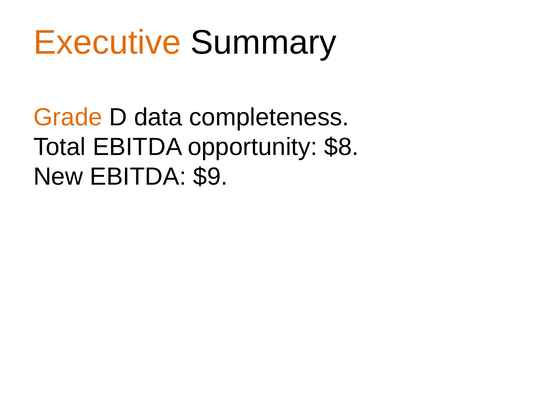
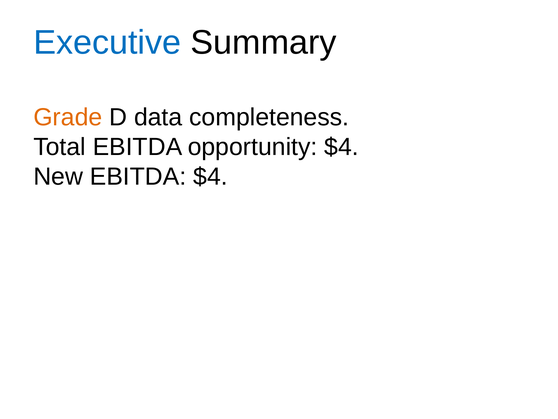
Executive colour: orange -> blue
opportunity $8: $8 -> $4
EBITDA $9: $9 -> $4
